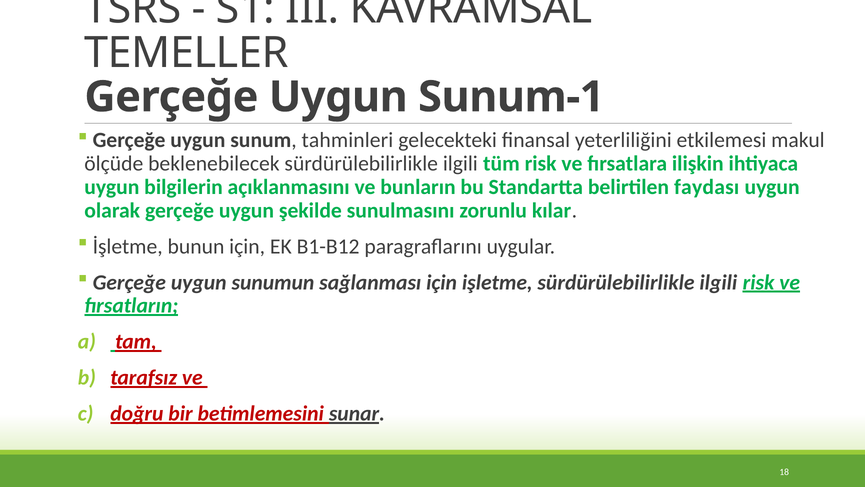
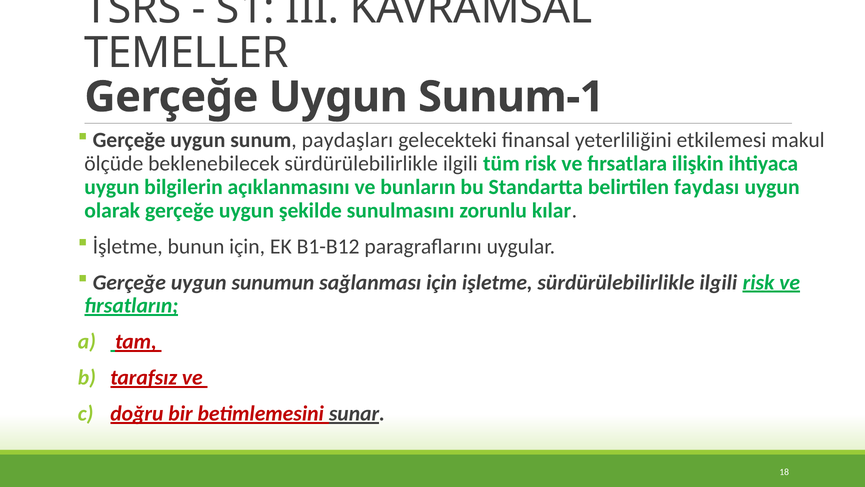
tahminleri: tahminleri -> paydaşları
